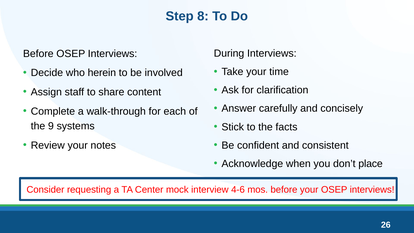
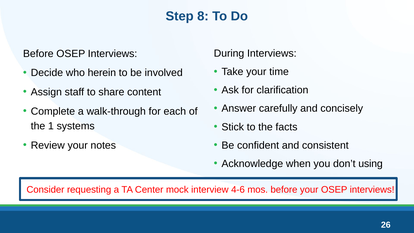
9: 9 -> 1
place: place -> using
